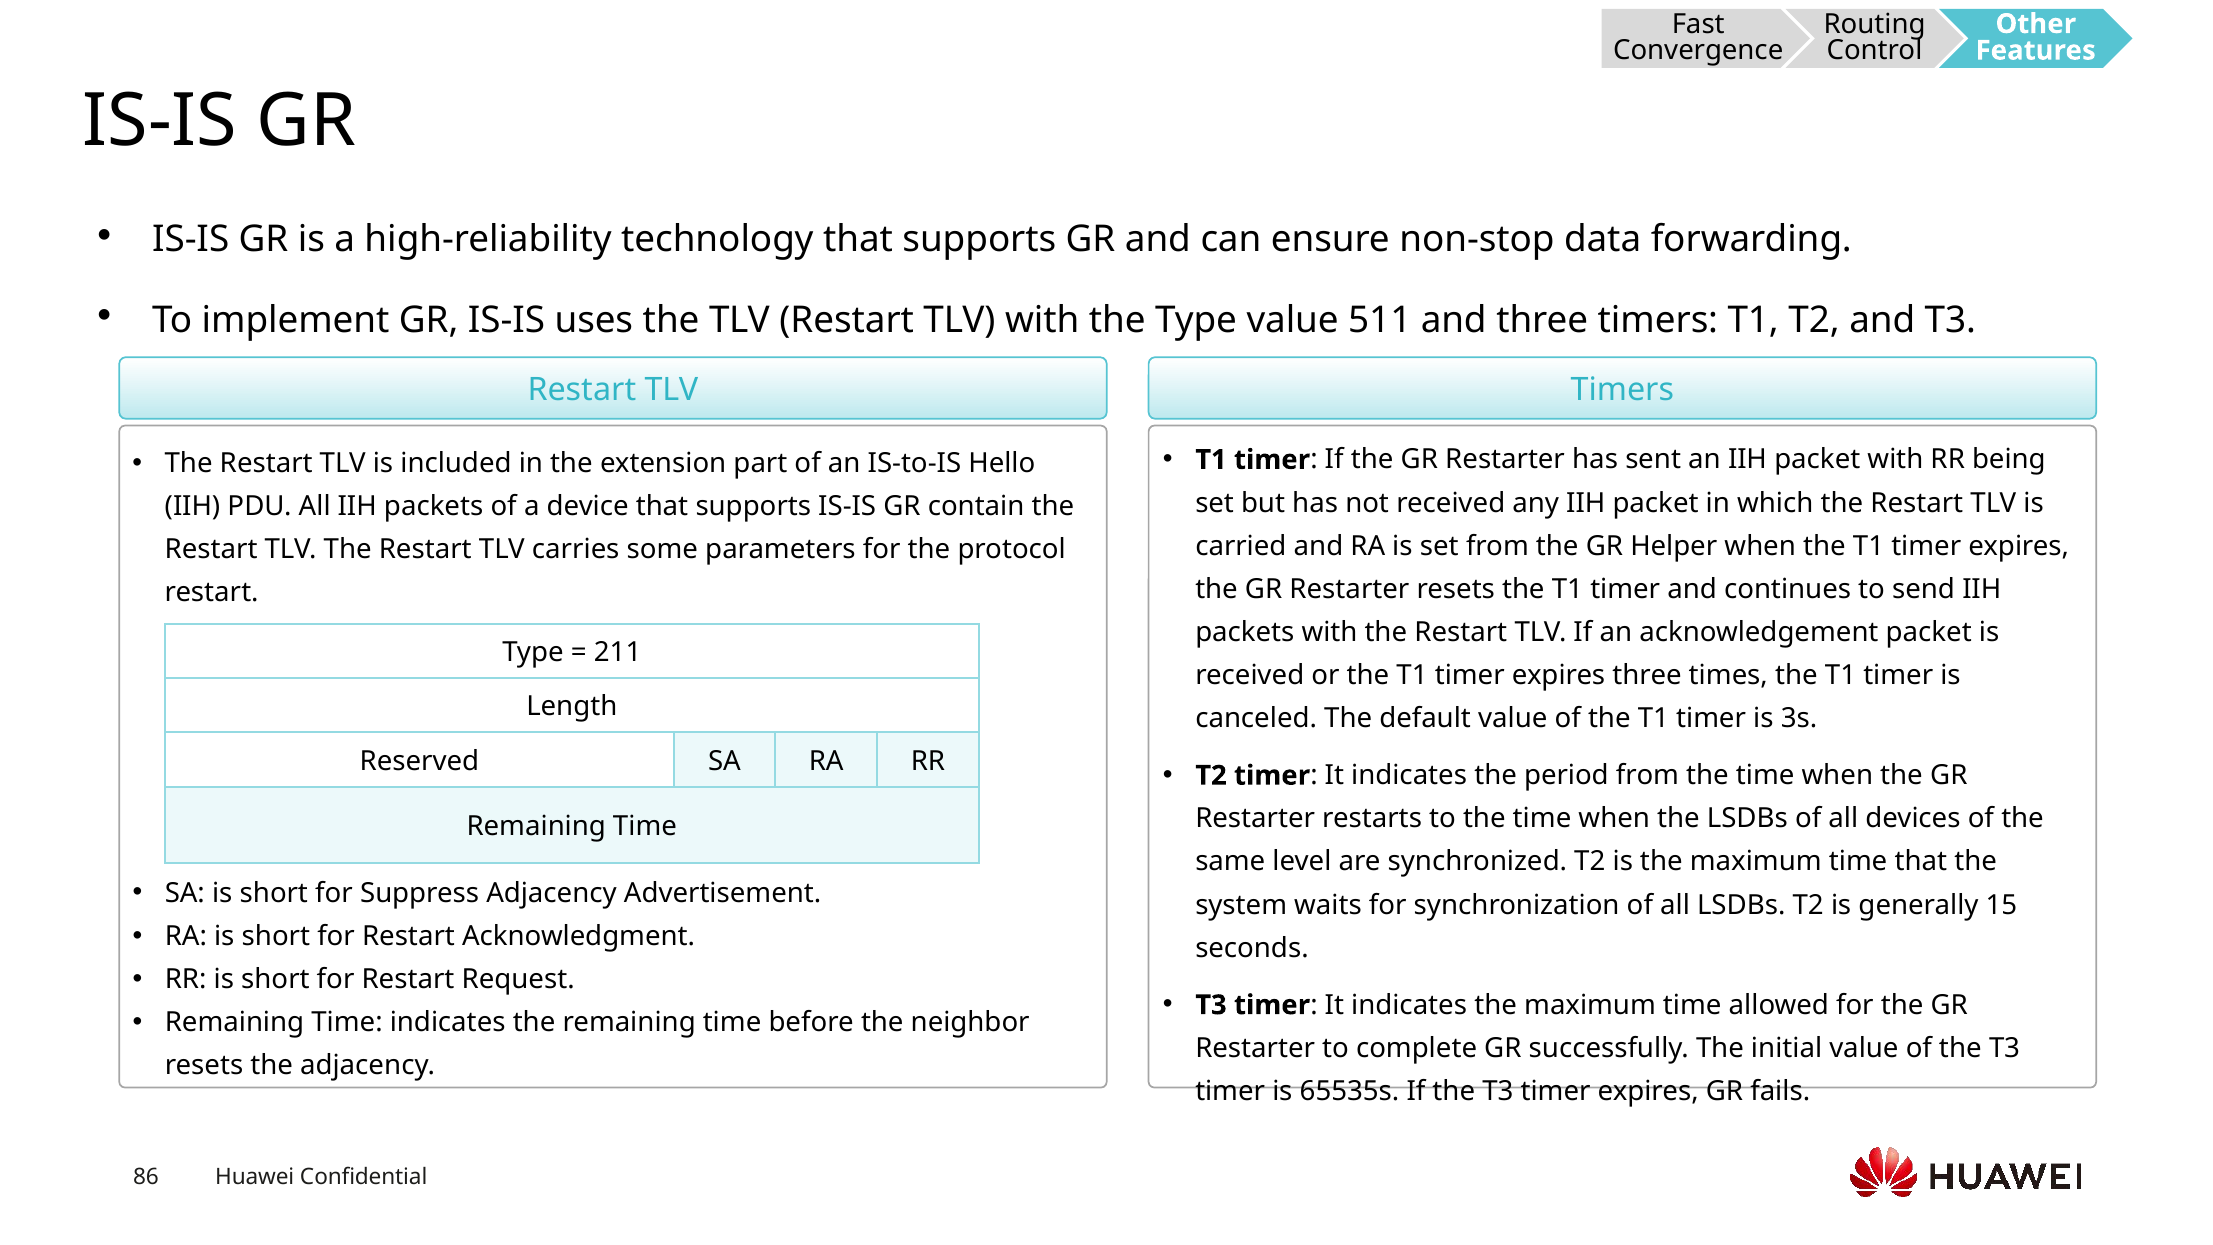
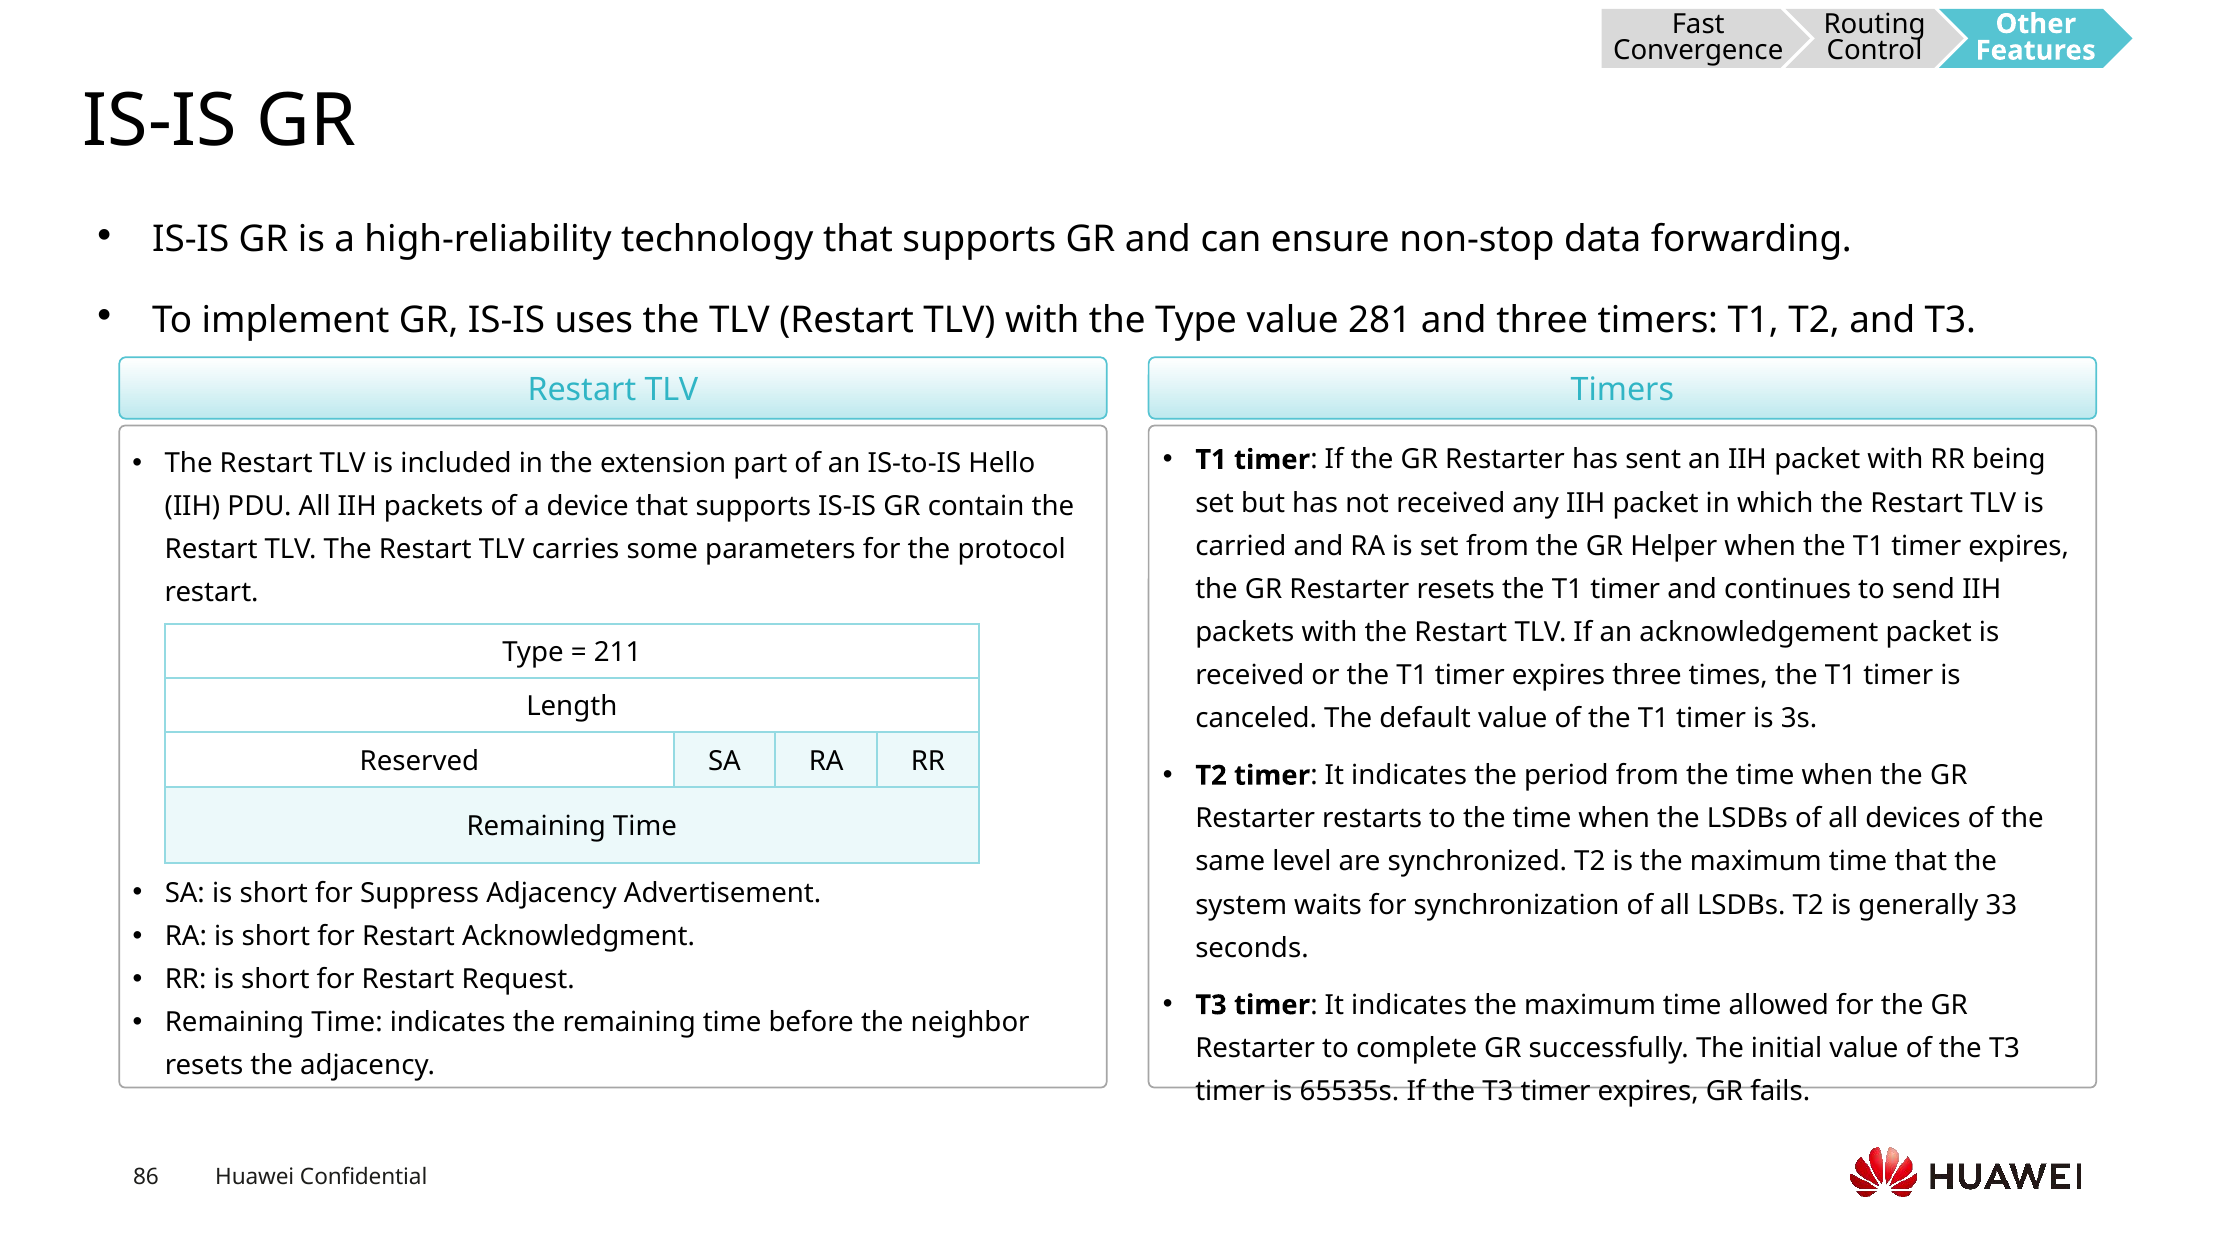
511: 511 -> 281
15: 15 -> 33
